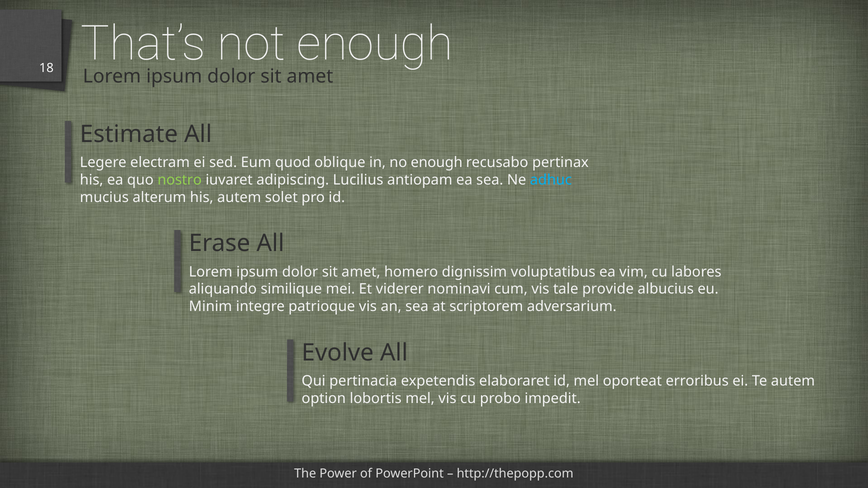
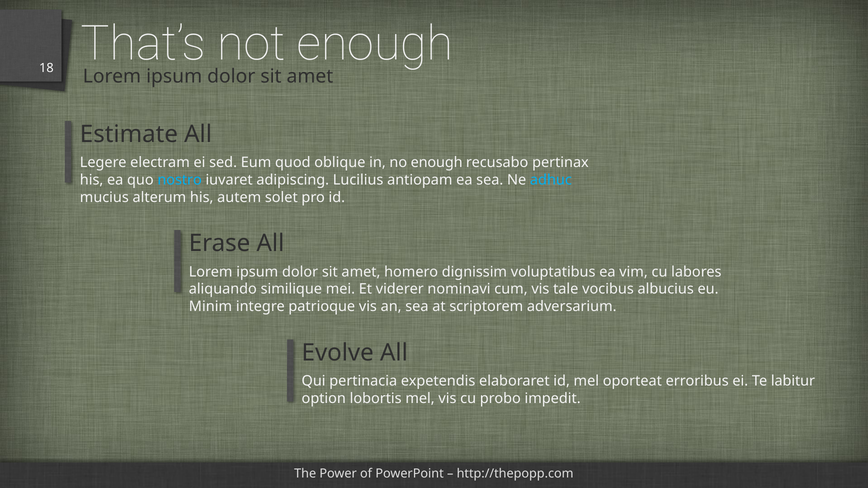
nostro colour: light green -> light blue
provide: provide -> vocibus
Te autem: autem -> labitur
